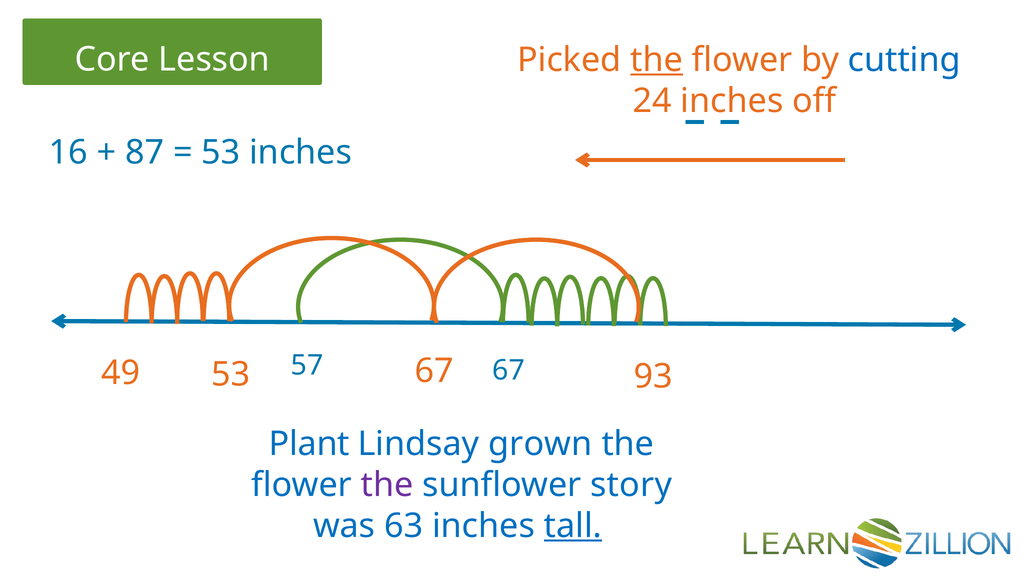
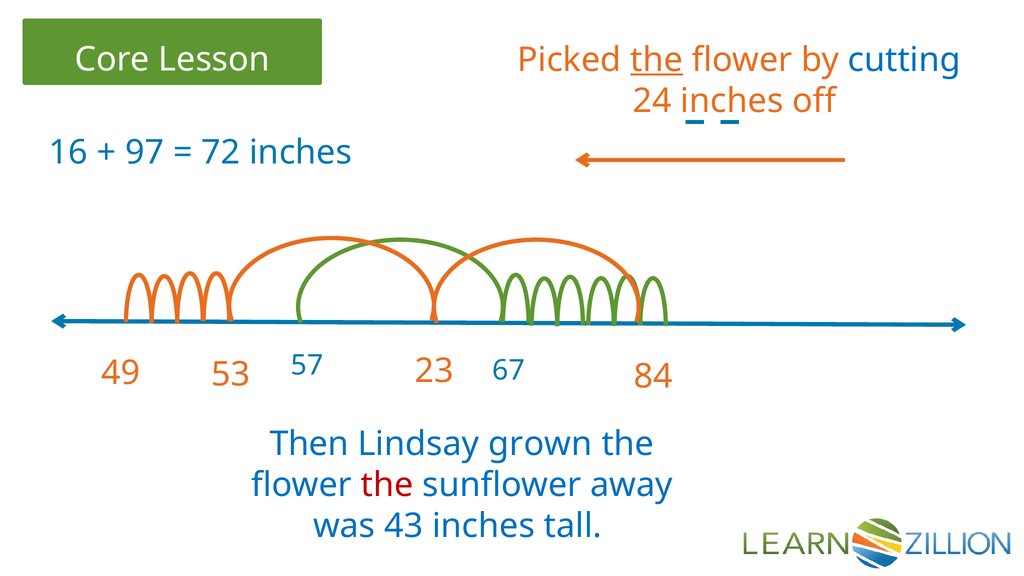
87: 87 -> 97
53 at (221, 153): 53 -> 72
93: 93 -> 84
53 67: 67 -> 23
Plant: Plant -> Then
the at (387, 485) colour: purple -> red
story: story -> away
63: 63 -> 43
tall underline: present -> none
